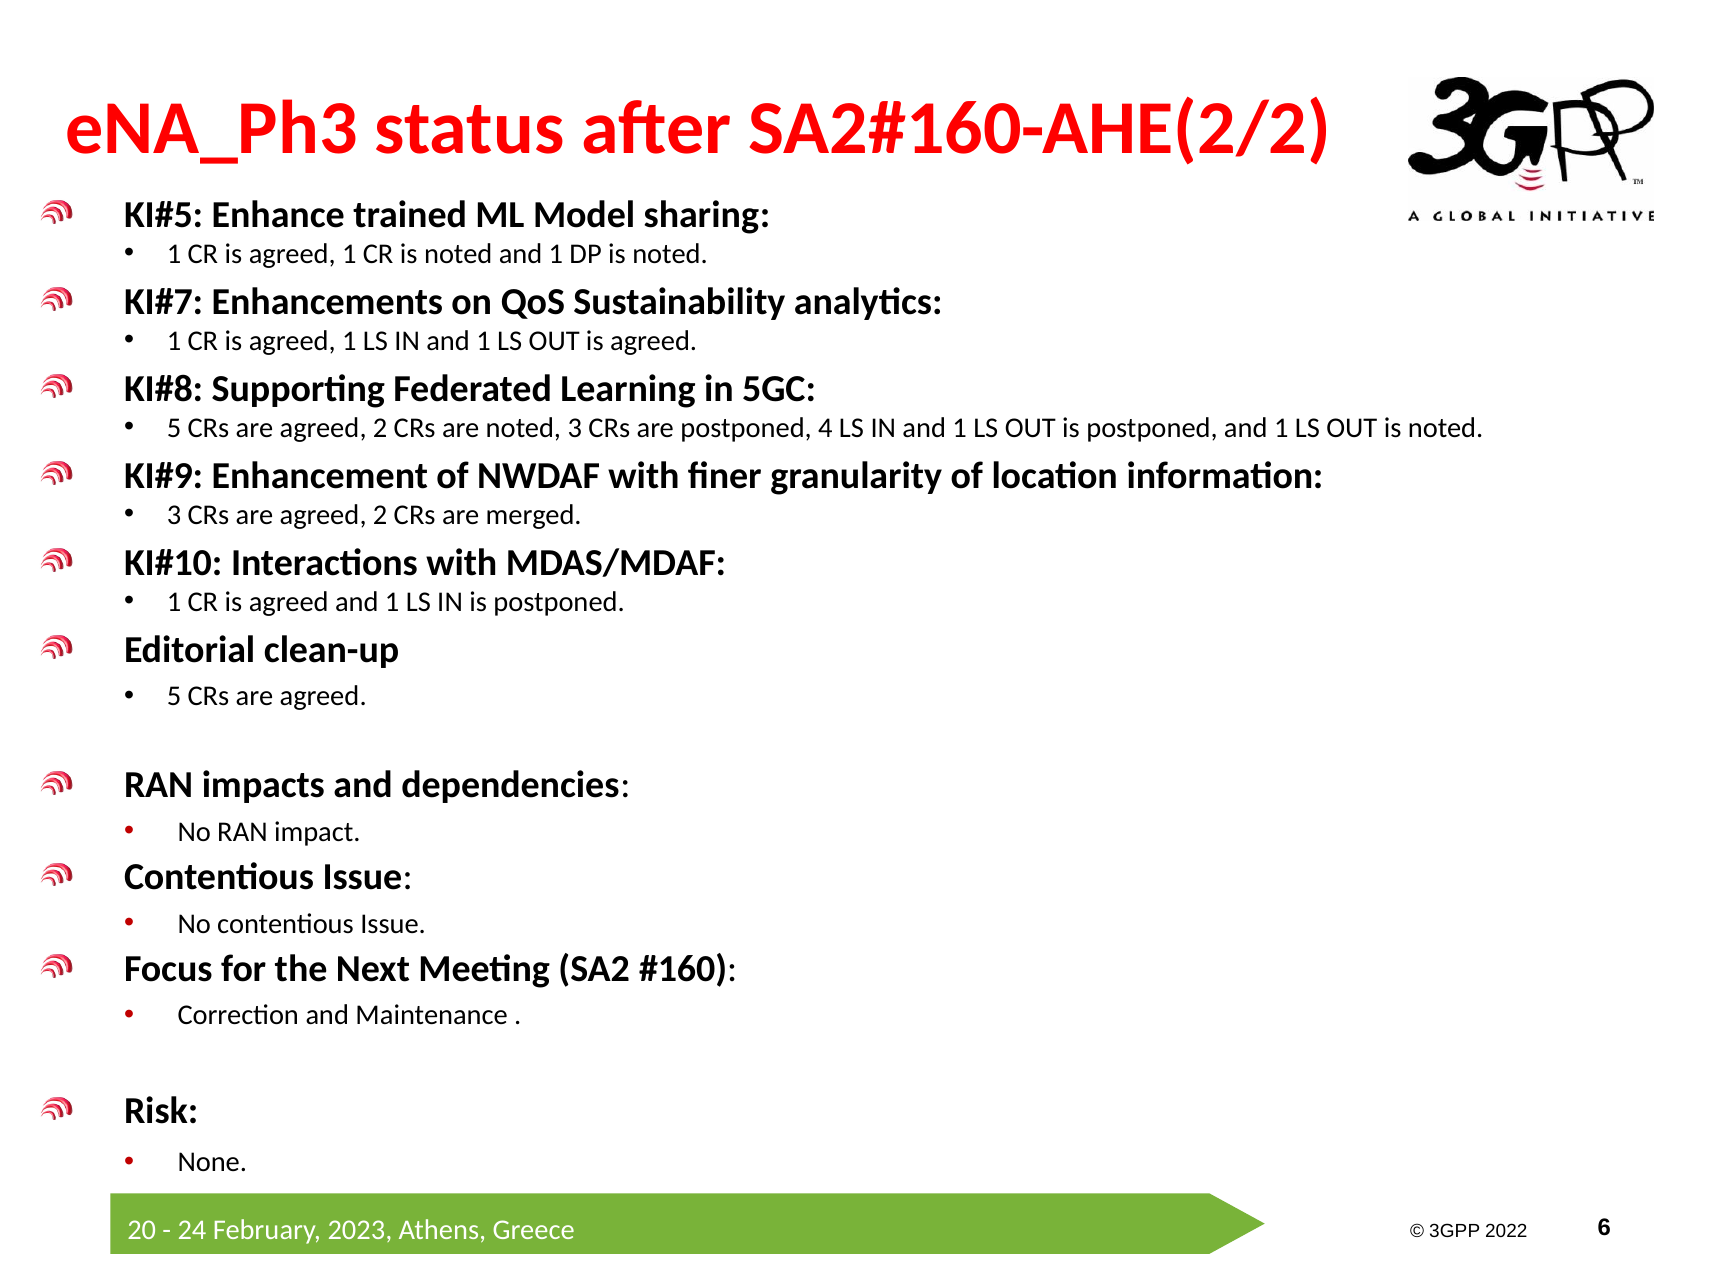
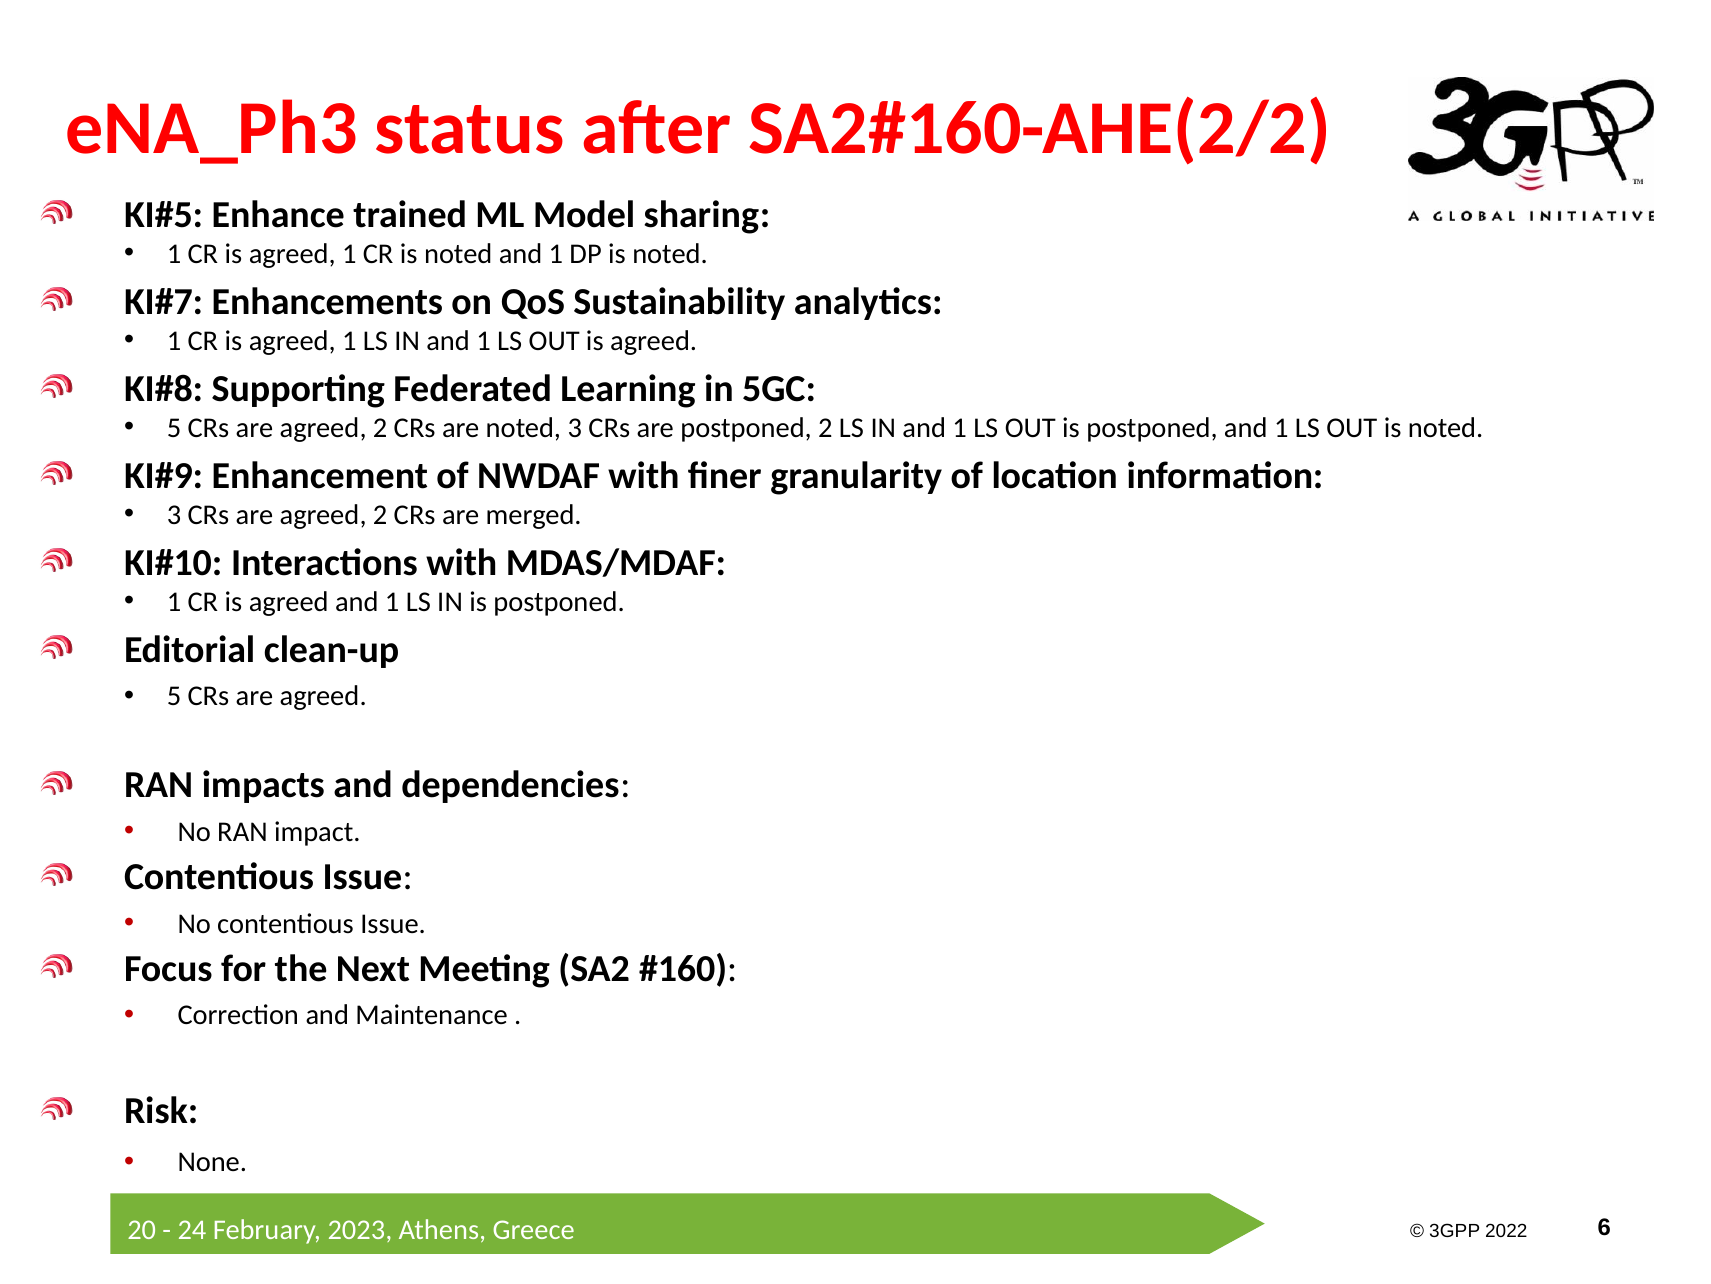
postponed 4: 4 -> 2
